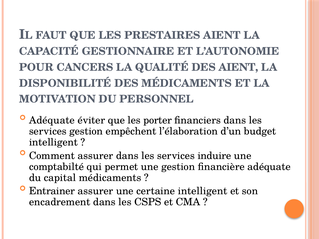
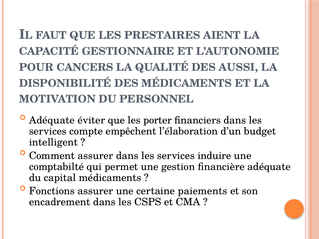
DES AIENT: AIENT -> AUSSI
services gestion: gestion -> compte
Entrainer: Entrainer -> Fonctions
certaine intelligent: intelligent -> paiements
